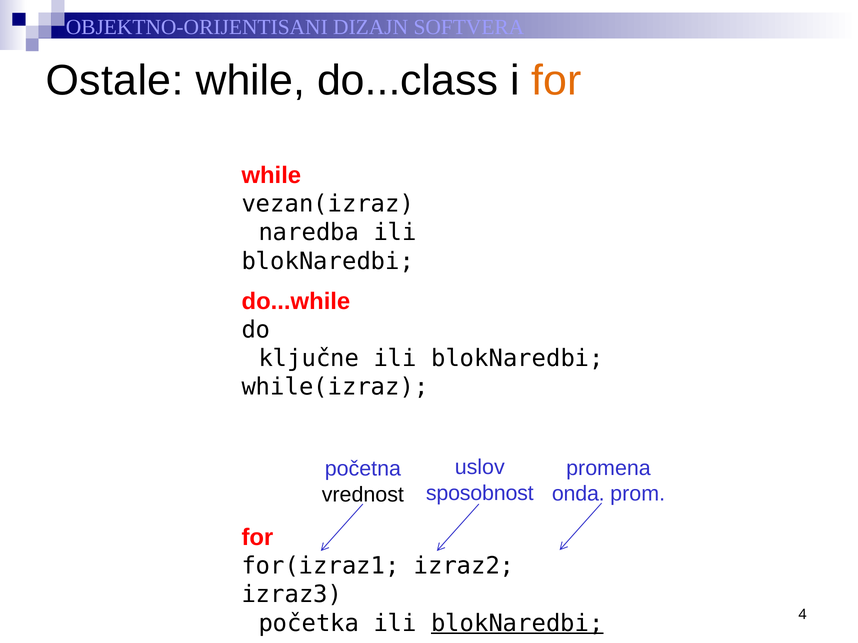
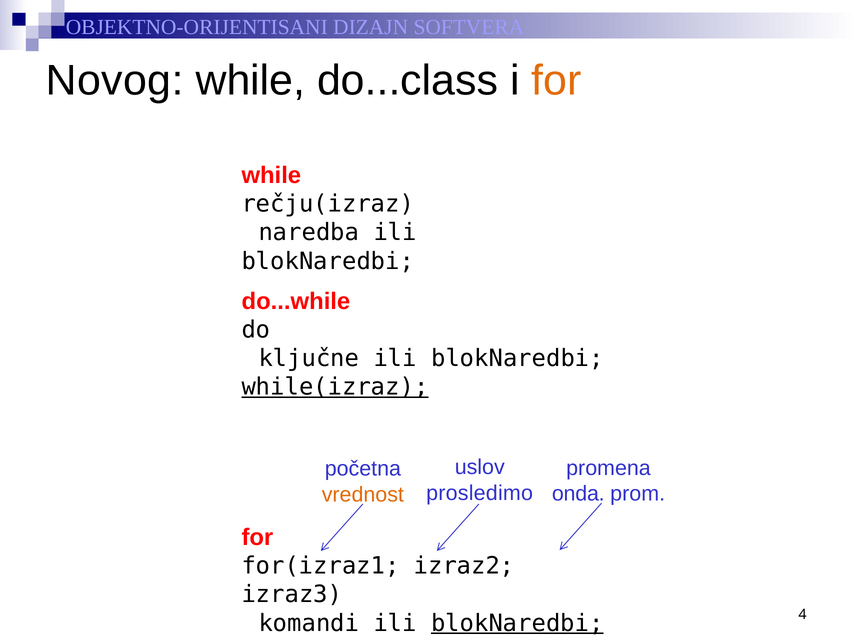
Ostale: Ostale -> Novog
vezan(izraz: vezan(izraz -> rečju(izraz
while(izraz underline: none -> present
sposobnost: sposobnost -> prosledimo
vrednost colour: black -> orange
početka: početka -> komandi
